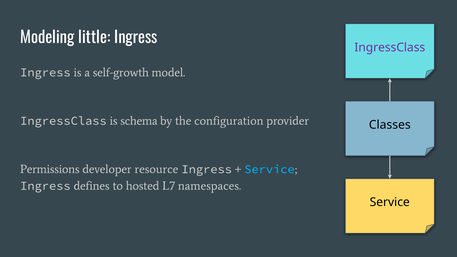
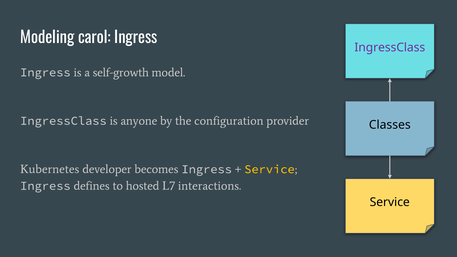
little: little -> carol
schema: schema -> anyone
Permissions: Permissions -> Kubernetes
resource: resource -> becomes
Service at (269, 169) colour: light blue -> yellow
namespaces: namespaces -> interactions
